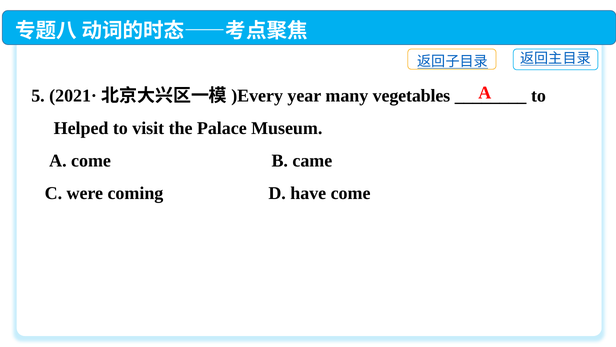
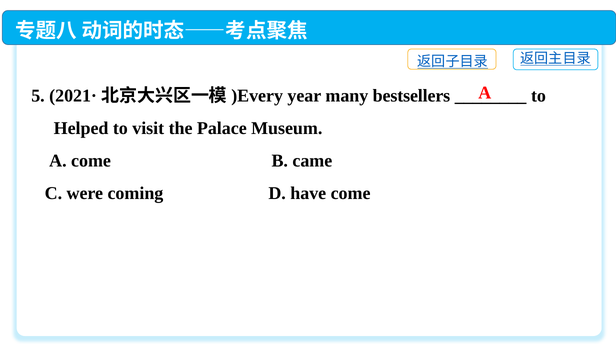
vegetables: vegetables -> bestsellers
